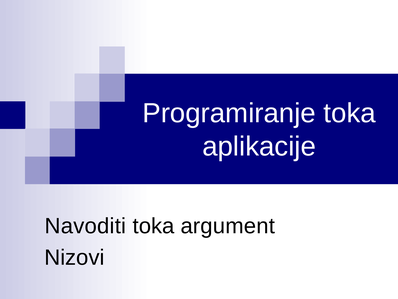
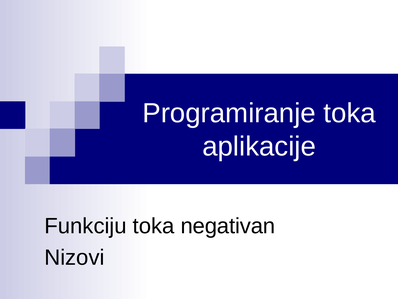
Navoditi: Navoditi -> Funkciju
argument: argument -> negativan
